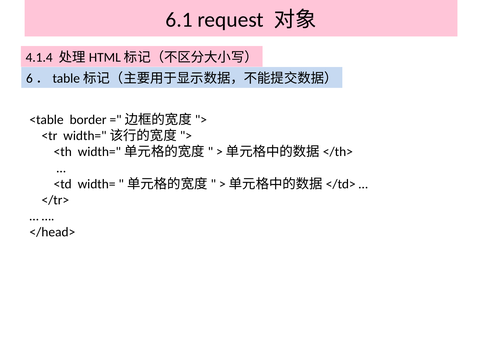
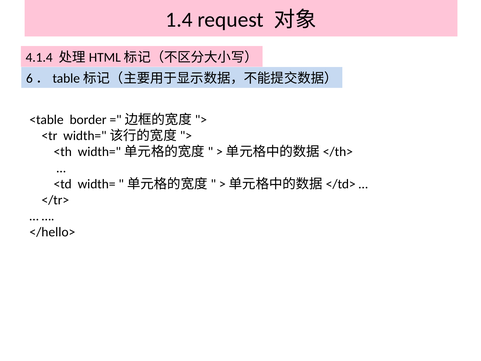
6.1: 6.1 -> 1.4
</head>: </head> -> </hello>
